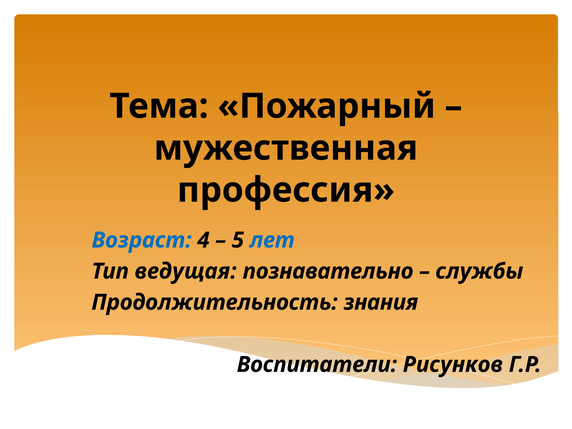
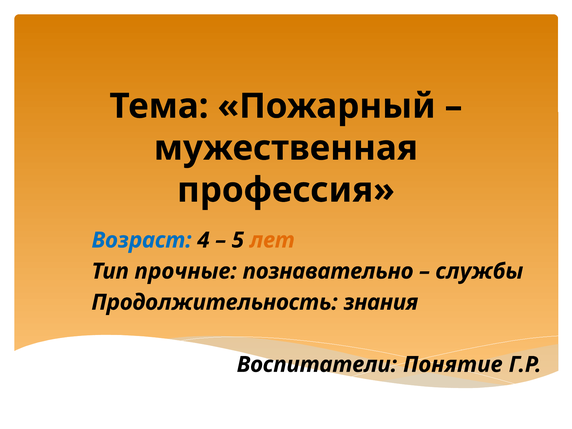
лет colour: blue -> orange
ведущая: ведущая -> прочные
Рисунков: Рисунков -> Понятие
